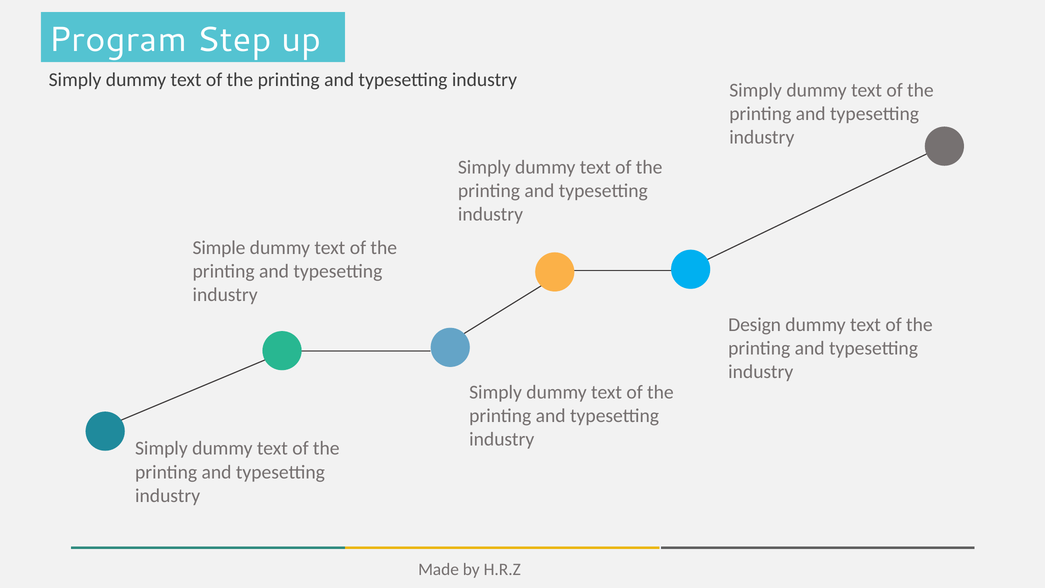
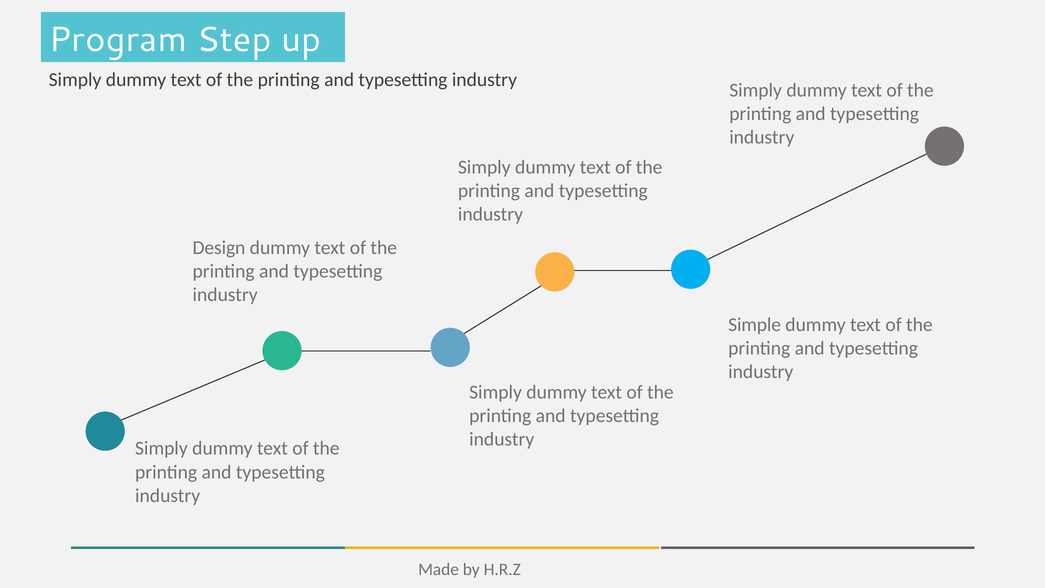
Simple: Simple -> Design
Design: Design -> Simple
